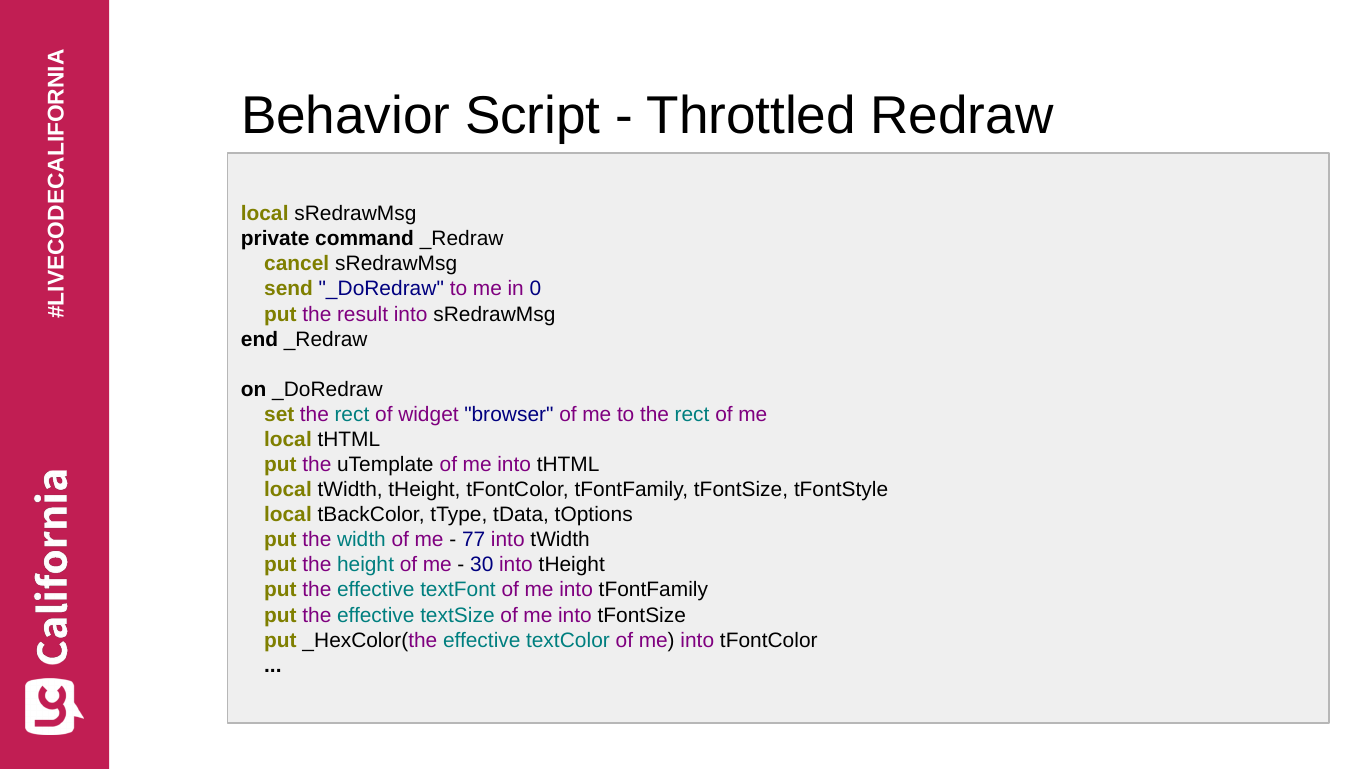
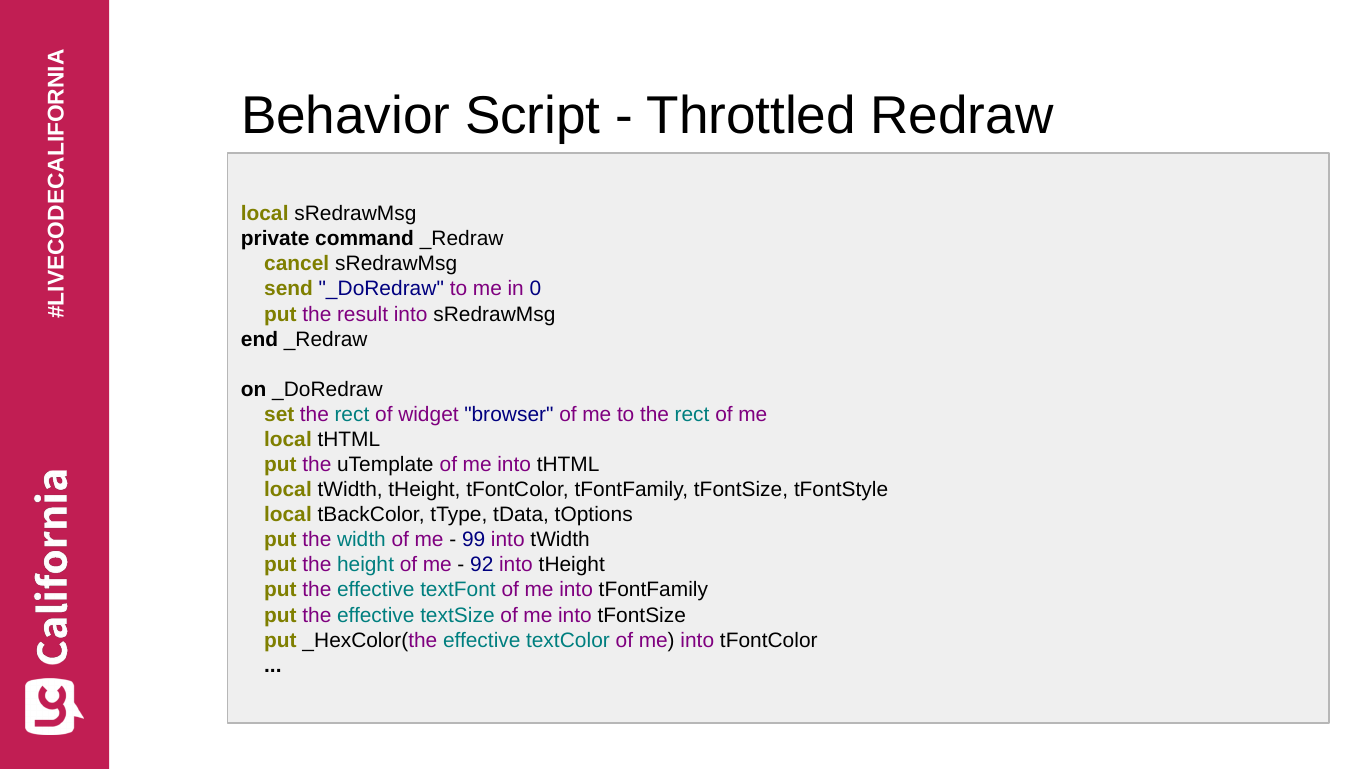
77: 77 -> 99
30: 30 -> 92
